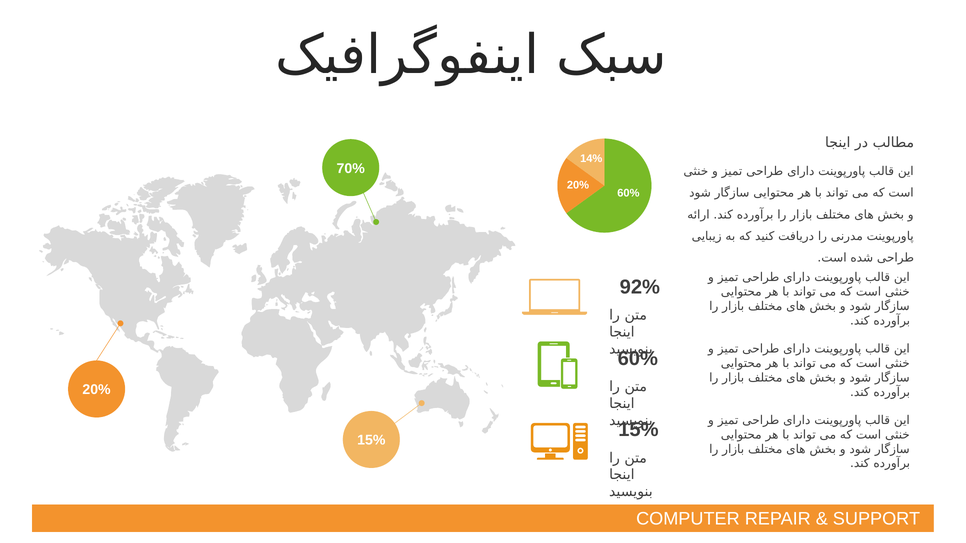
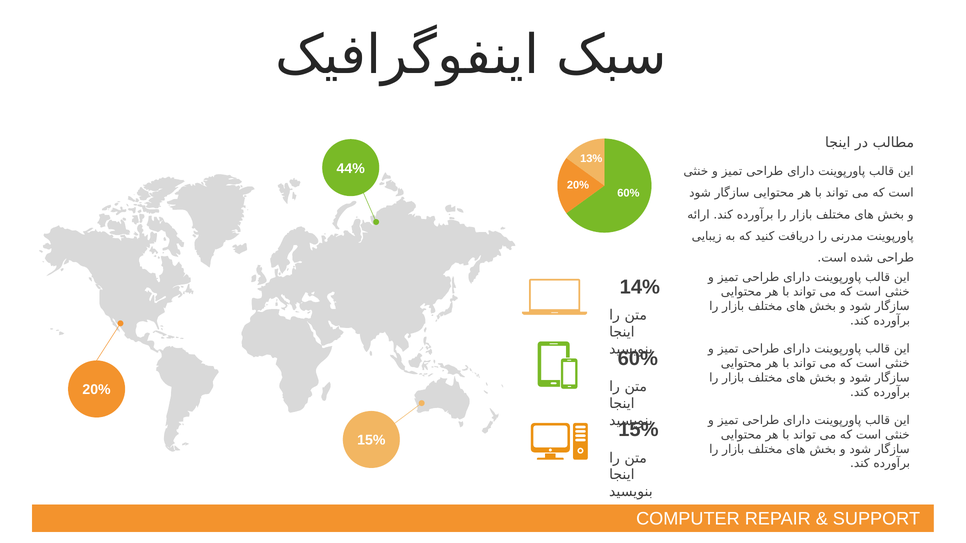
14%: 14% -> 13%
70%: 70% -> 44%
92%: 92% -> 14%
